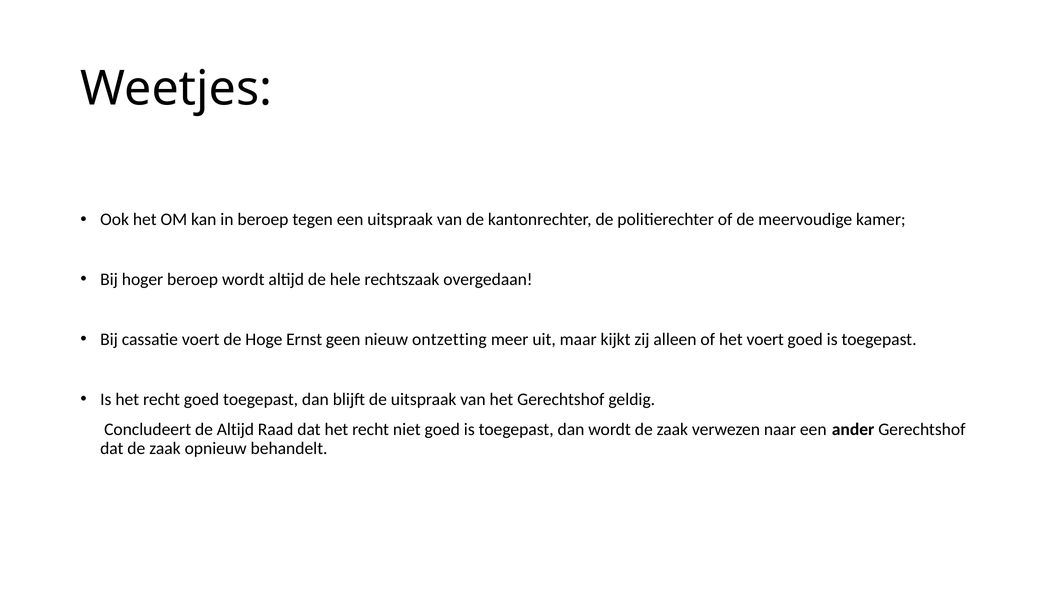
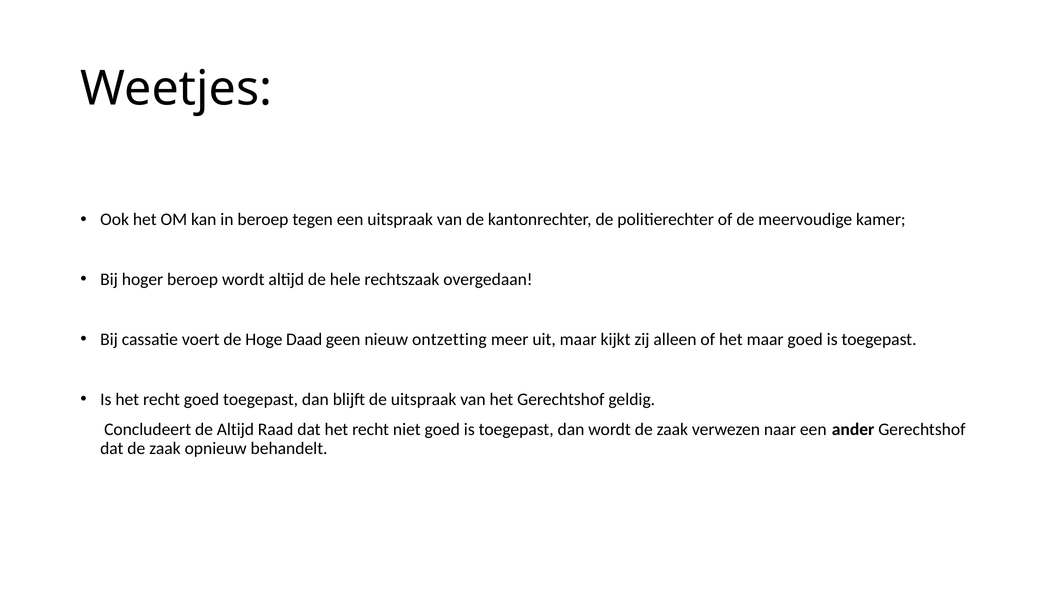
Ernst: Ernst -> Daad
het voert: voert -> maar
